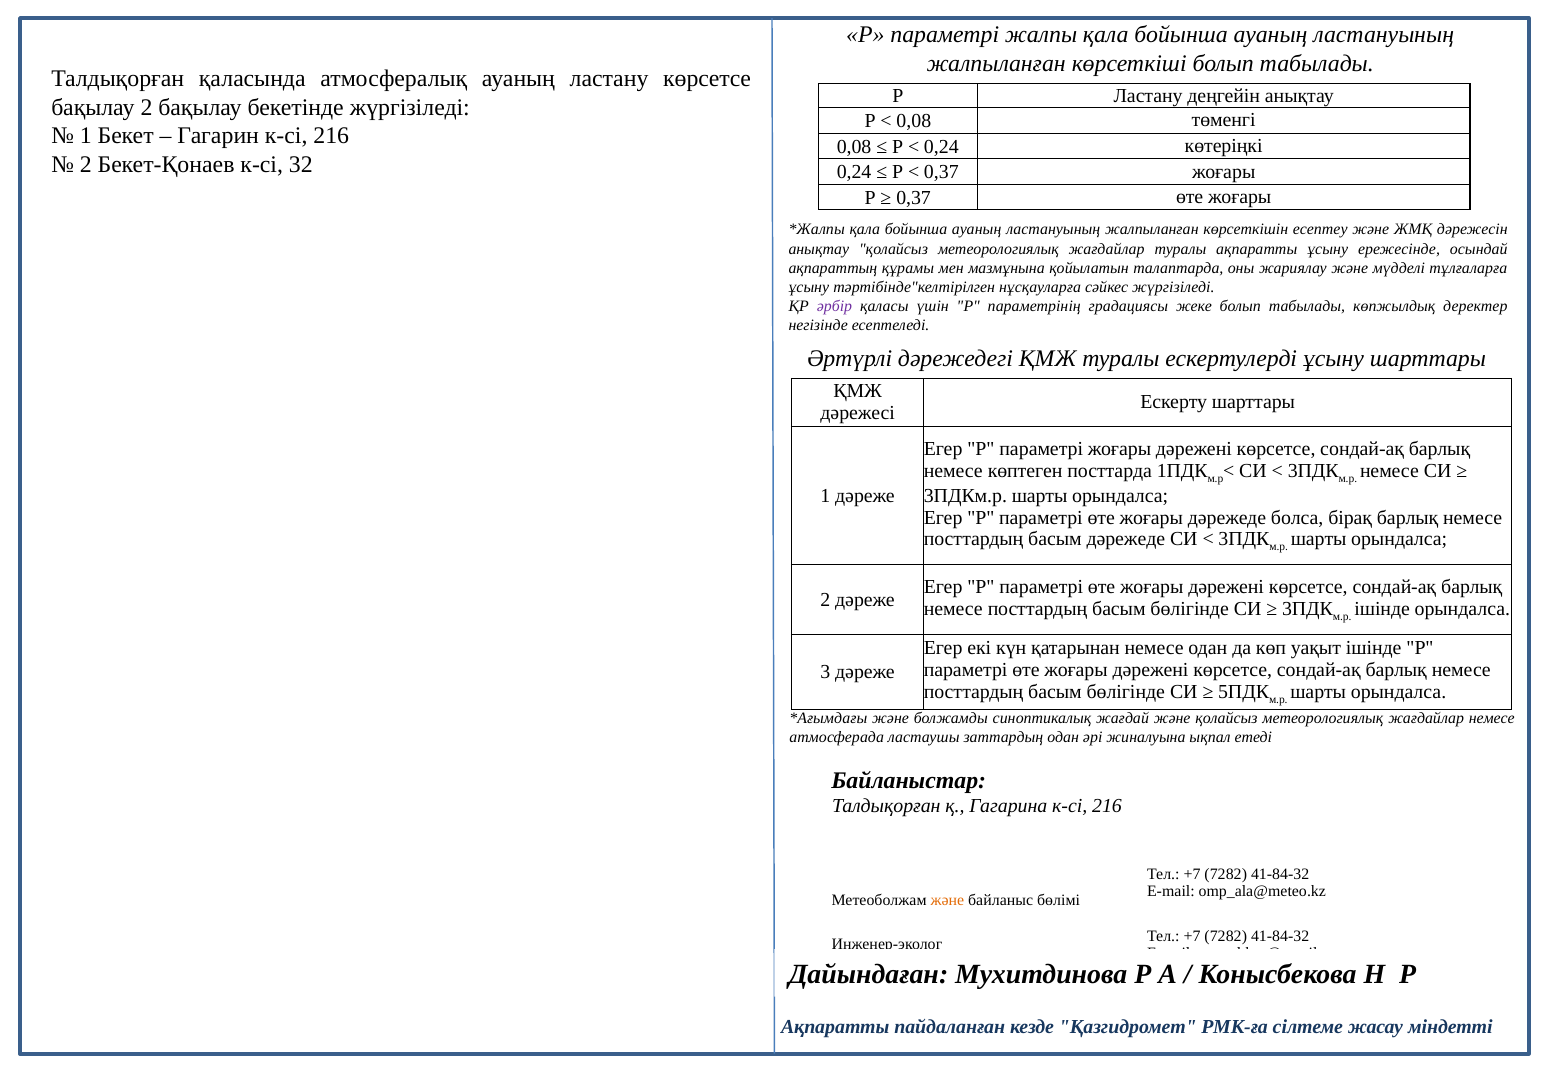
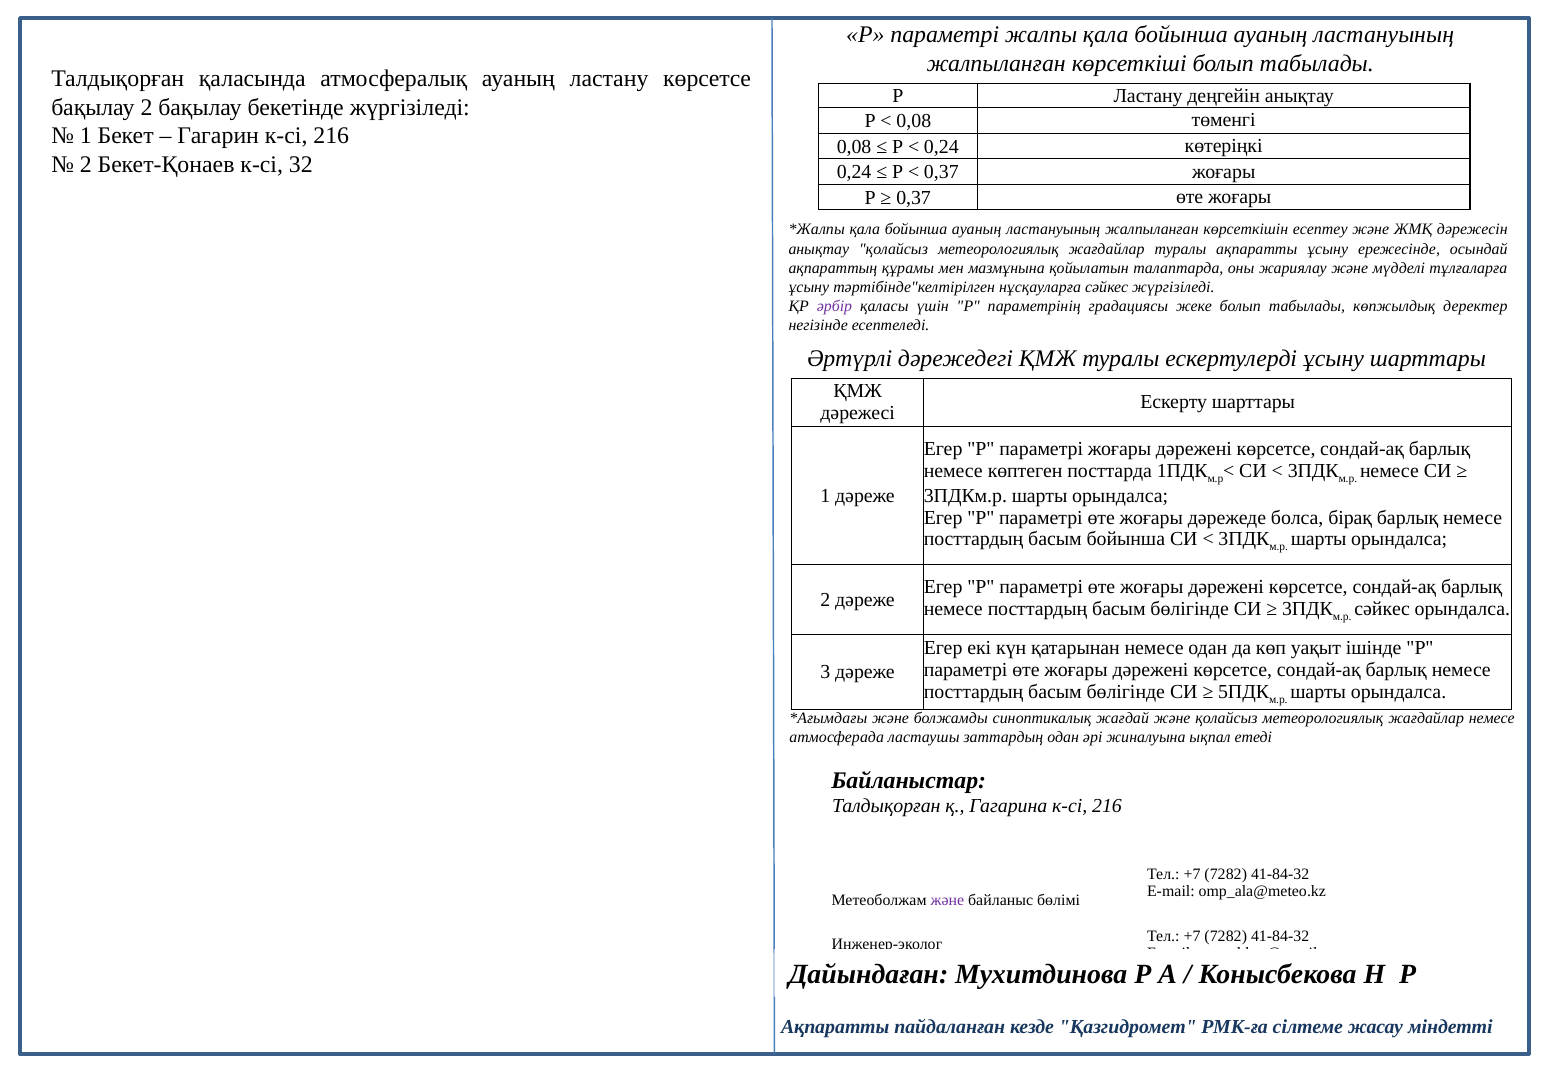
басым дәрежеде: дәрежеде -> бойынша
ішінде at (1382, 609): ішінде -> сәйкес
және at (947, 901) colour: orange -> purple
